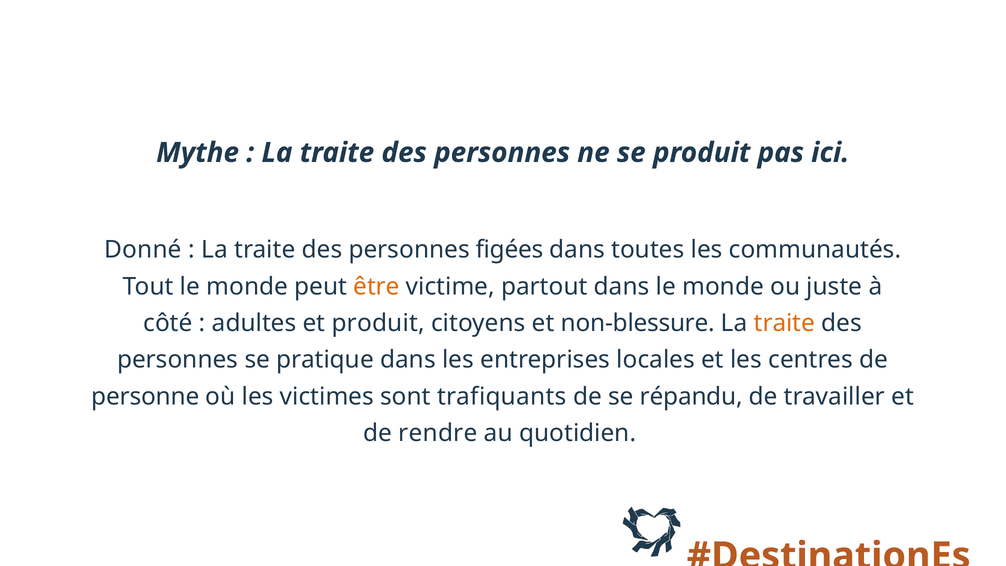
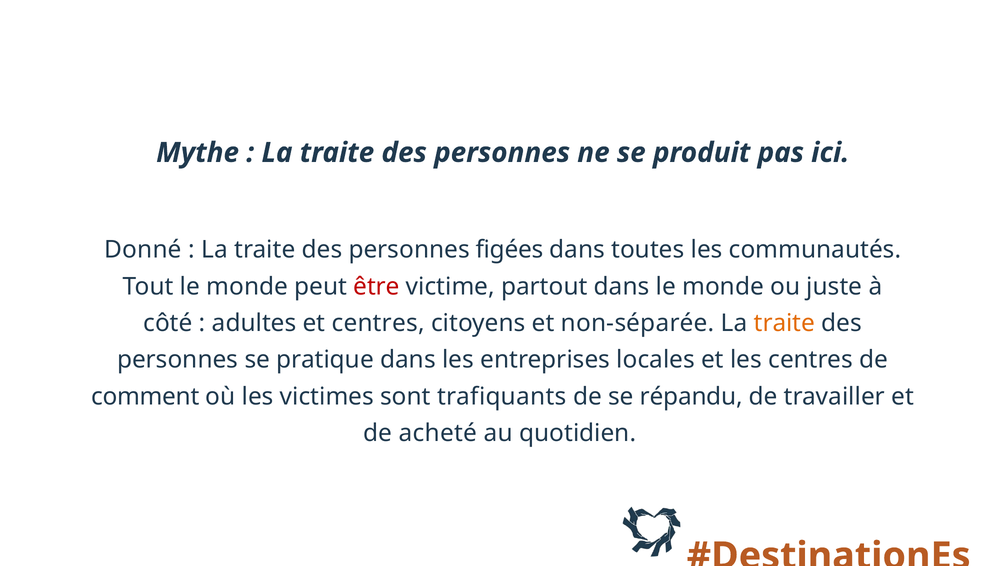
être colour: orange -> red
et produit: produit -> centres
non-blessure: non-blessure -> non-séparée
personne: personne -> comment
rendre: rendre -> acheté
